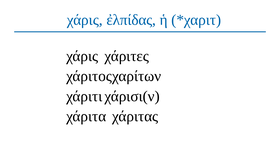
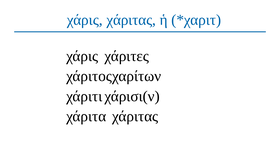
χάρις ἐλπίδας: ἐλπίδας -> χάριτας
